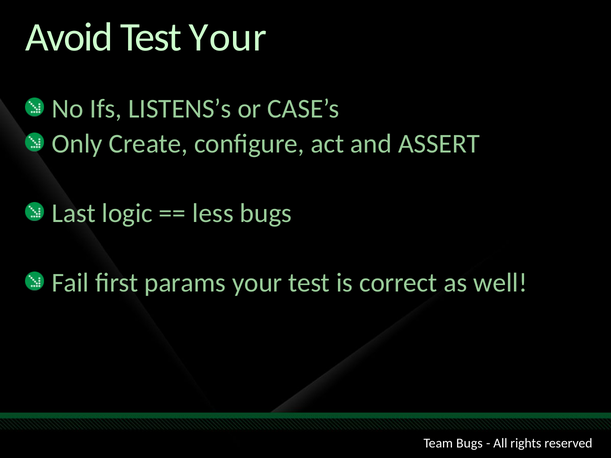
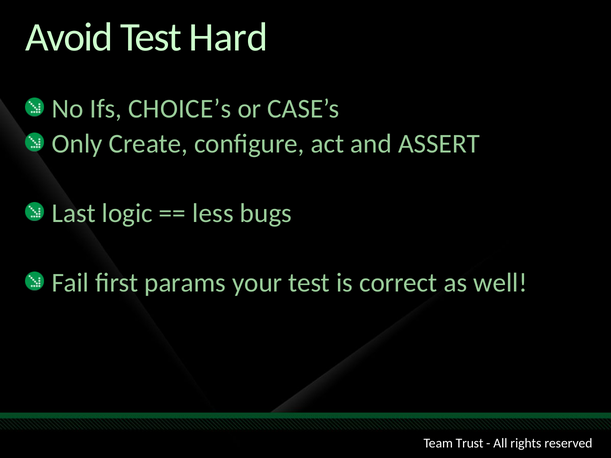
Test Your: Your -> Hard
LISTENS’s: LISTENS’s -> CHOICE’s
Team Bugs: Bugs -> Trust
